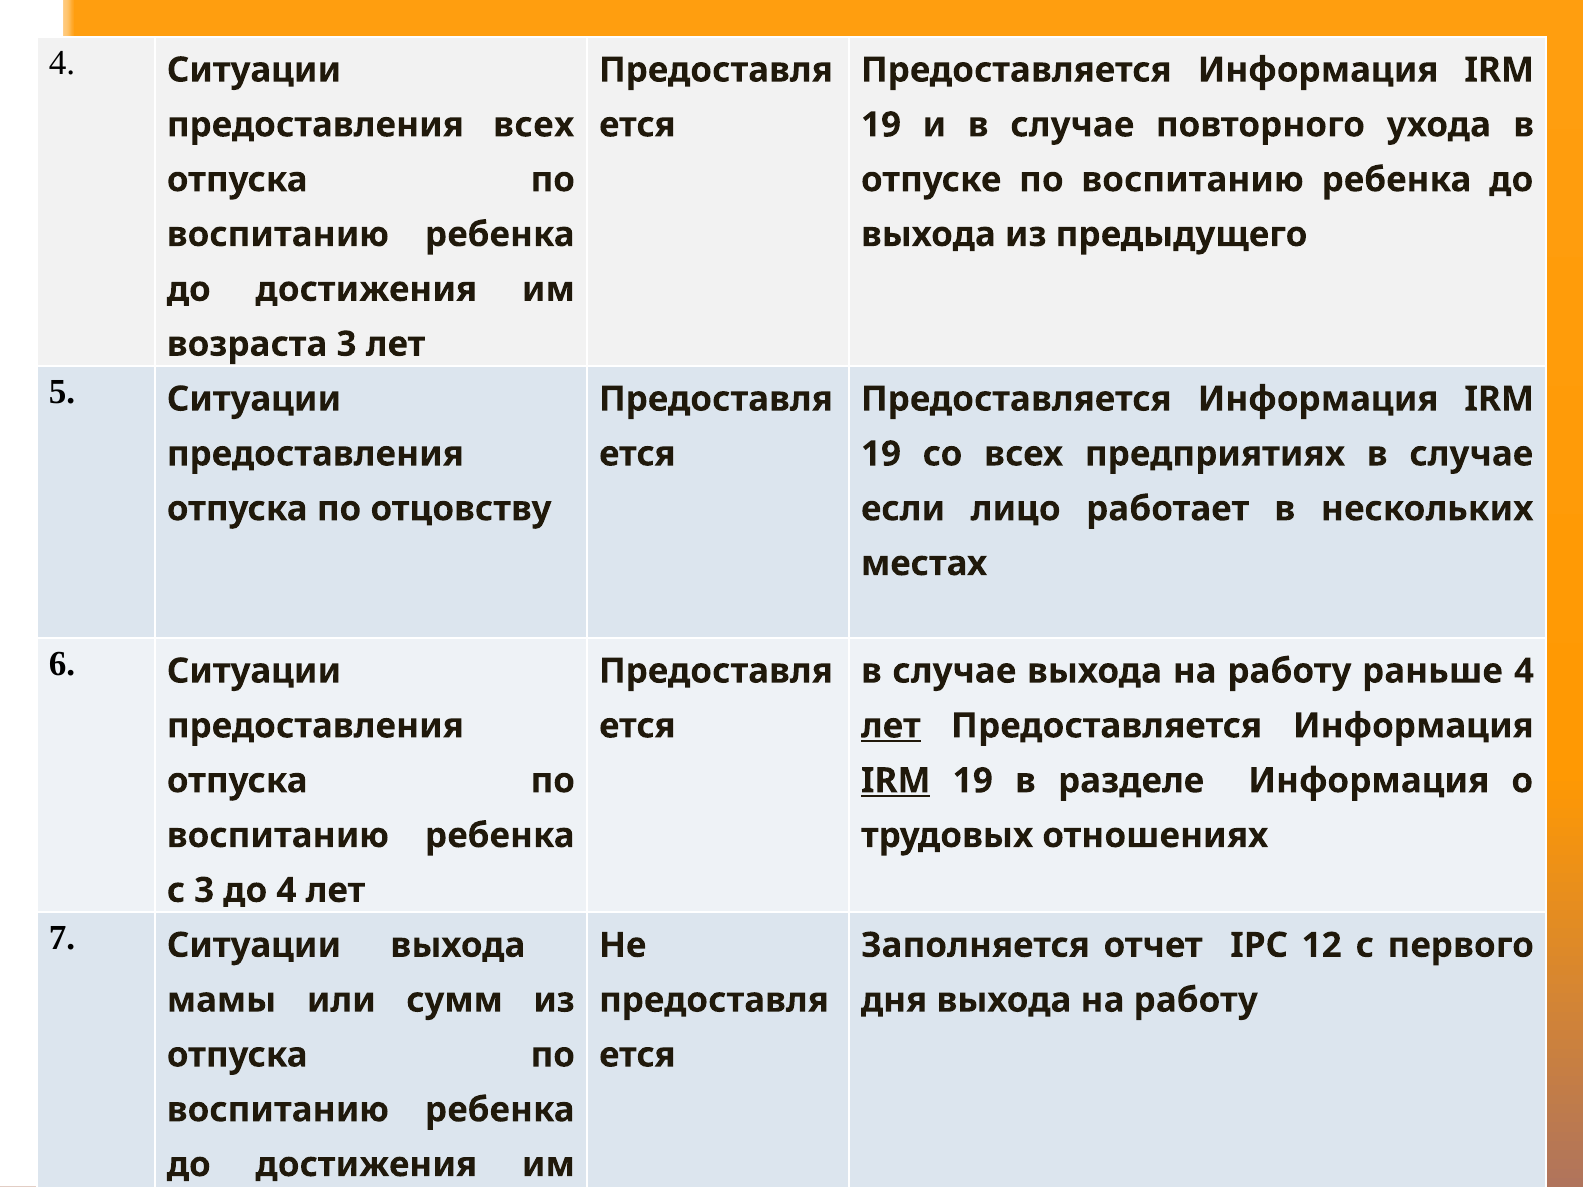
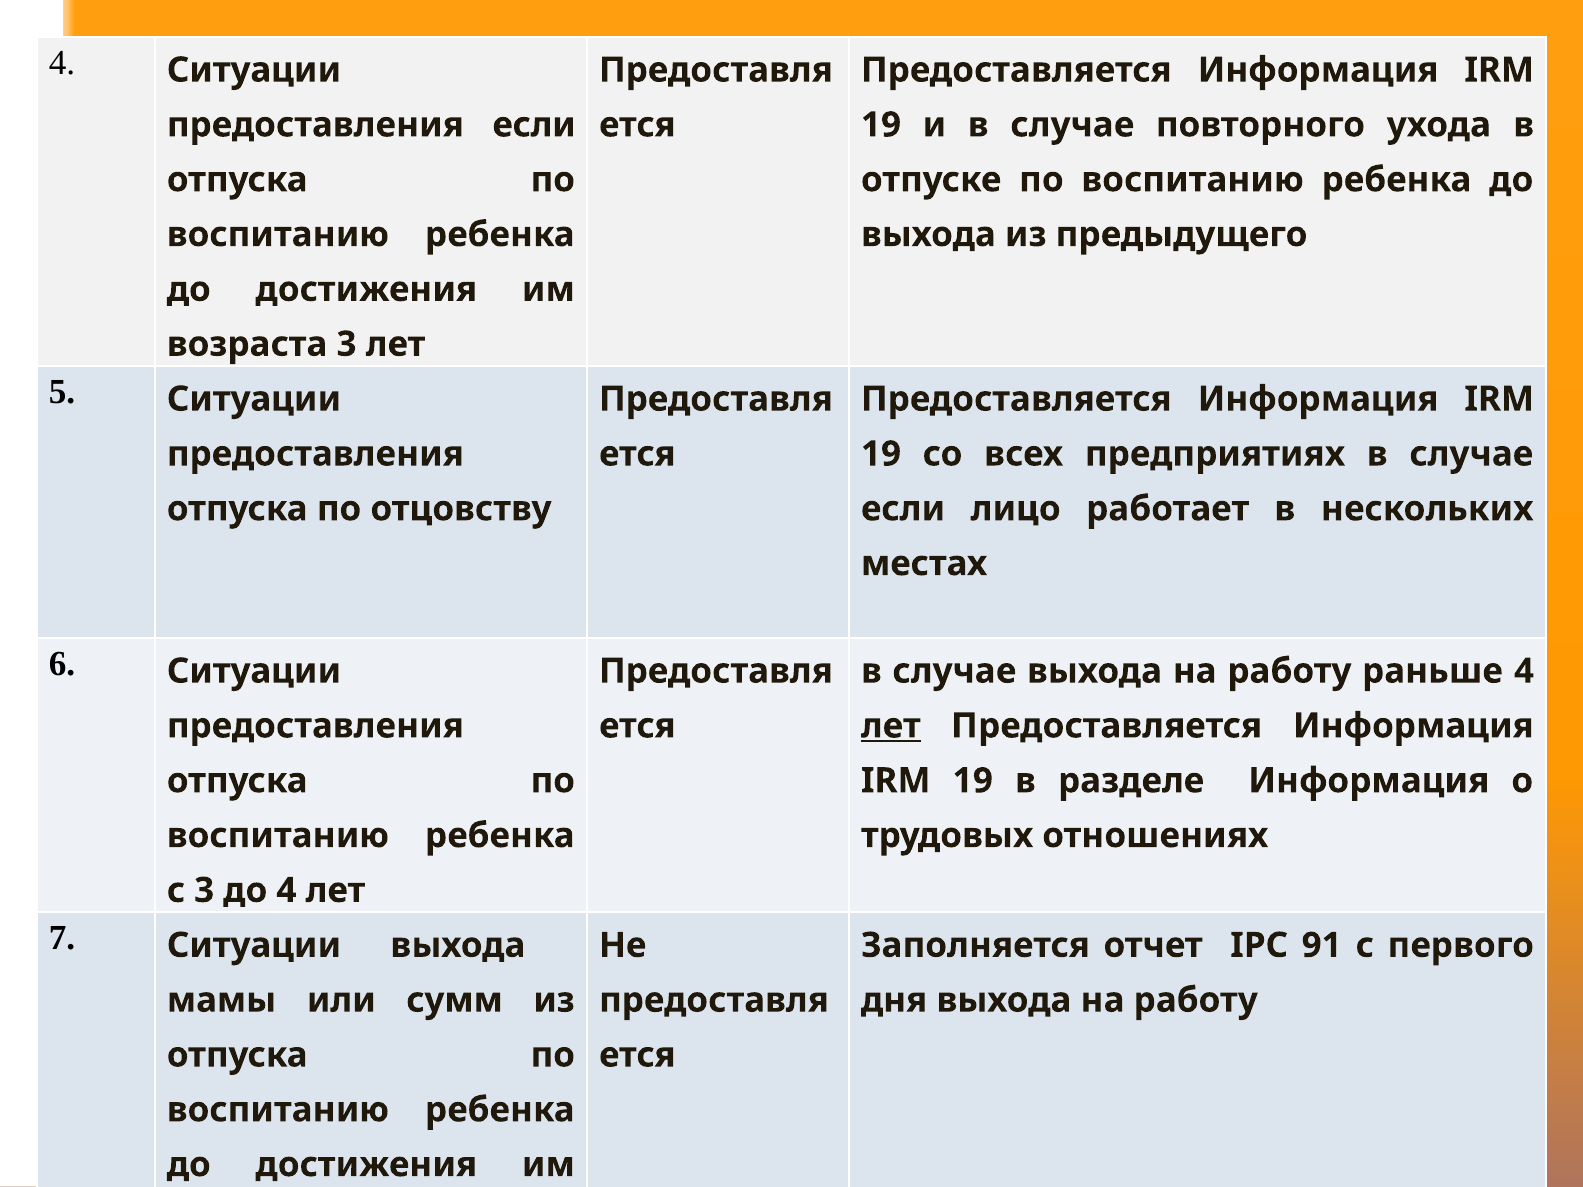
предоставления всех: всех -> если
IRM at (896, 781) underline: present -> none
12: 12 -> 91
